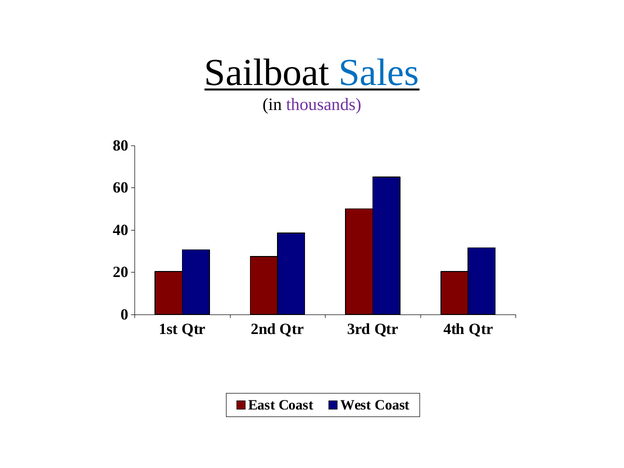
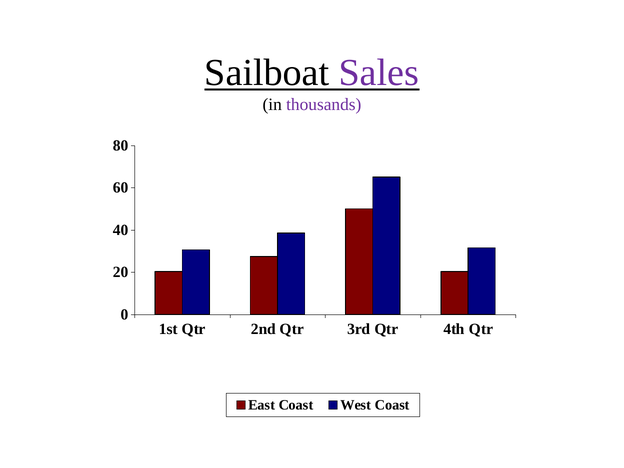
Sales colour: blue -> purple
